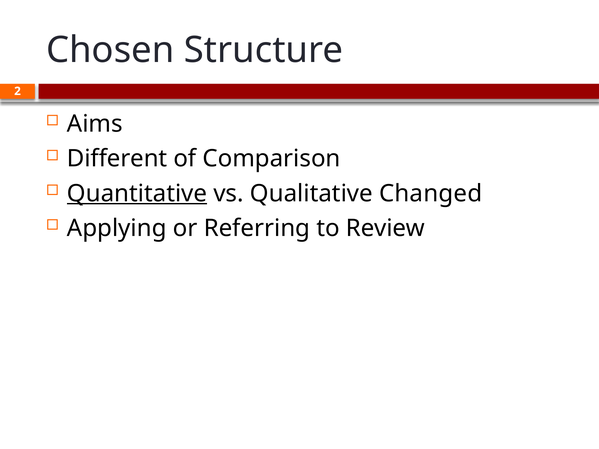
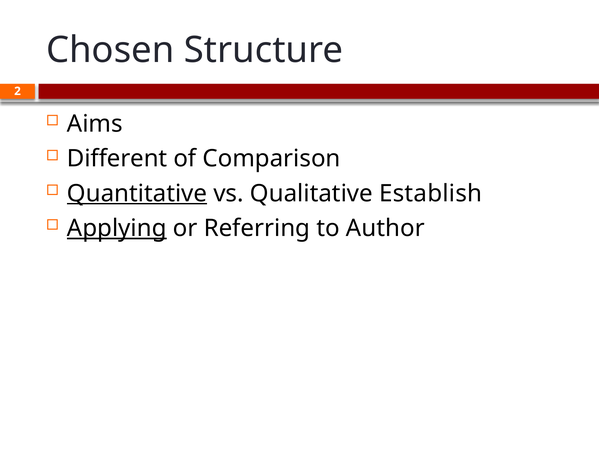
Changed: Changed -> Establish
Applying underline: none -> present
Review: Review -> Author
